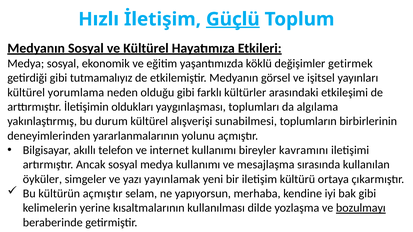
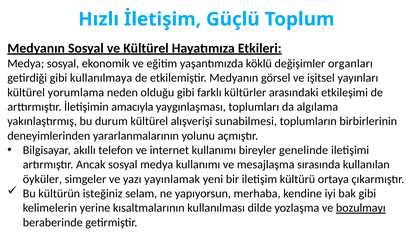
Güçlü underline: present -> none
getirmek: getirmek -> organları
tutmamalıyız: tutmamalıyız -> kullanılmaya
oldukları: oldukları -> amacıyla
kavramını: kavramını -> genelinde
kültürün açmıştır: açmıştır -> isteğiniz
